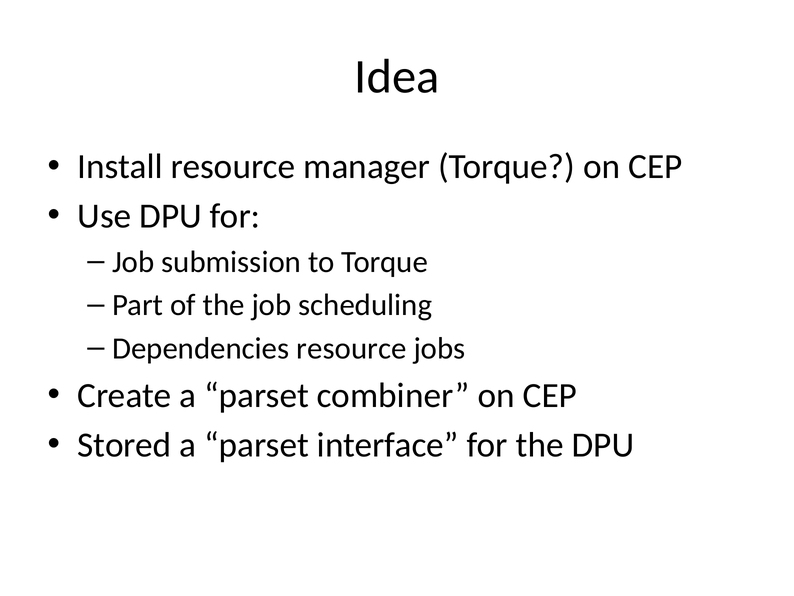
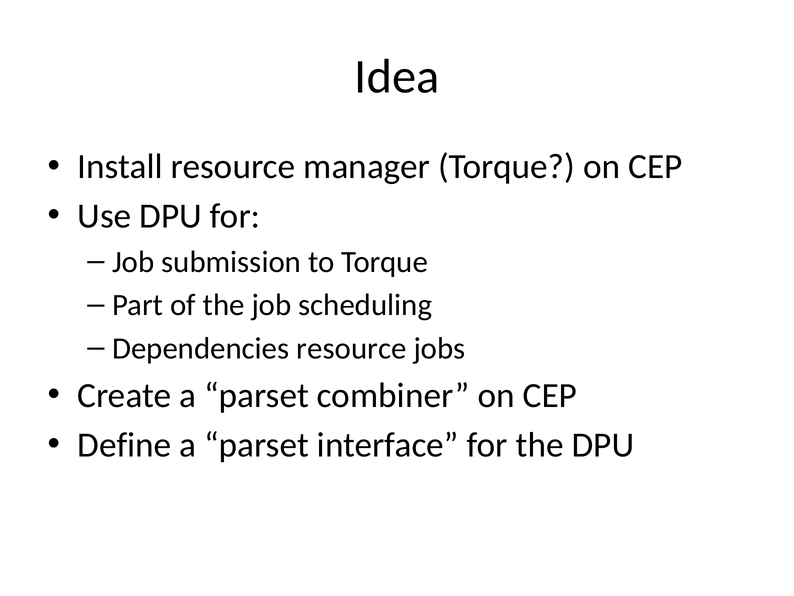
Stored: Stored -> Define
